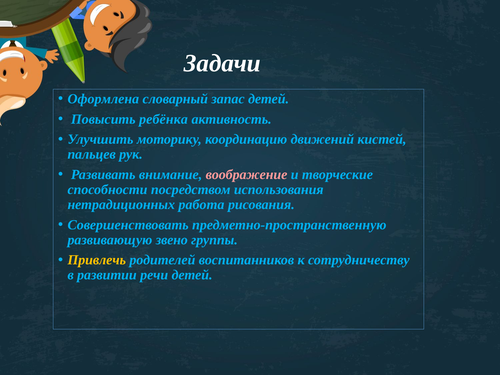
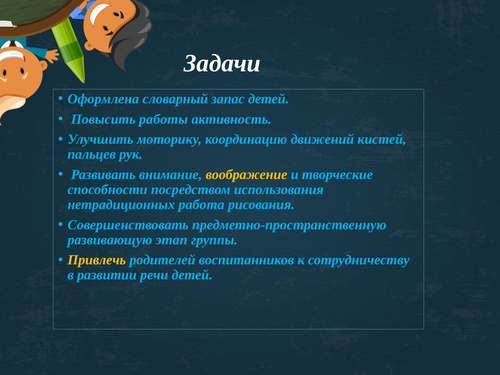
ребёнка: ребёнка -> работы
воображение colour: pink -> yellow
звено: звено -> этап
